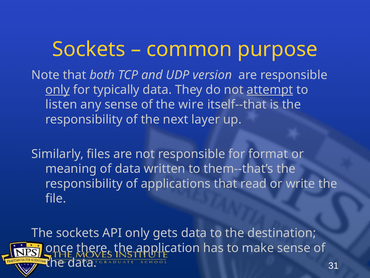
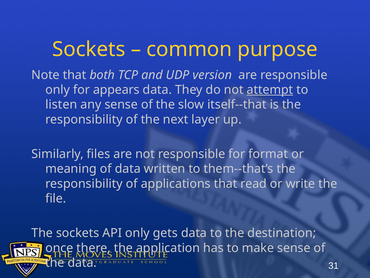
only at (58, 90) underline: present -> none
typically: typically -> appears
wire: wire -> slow
